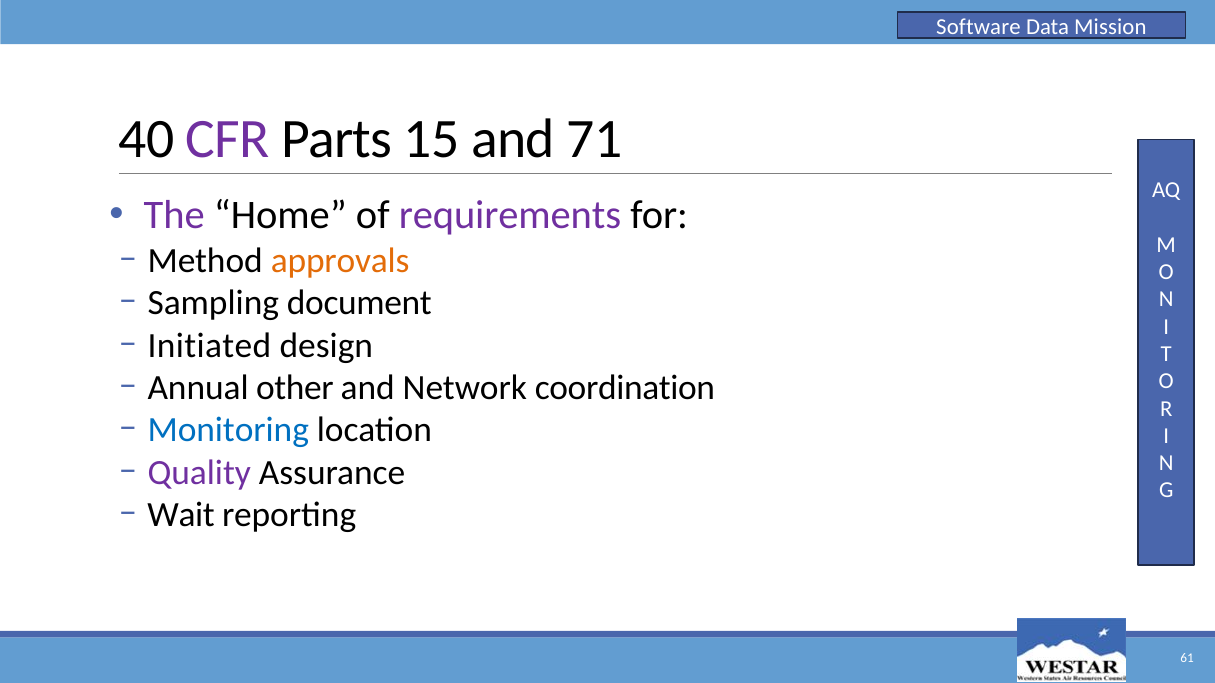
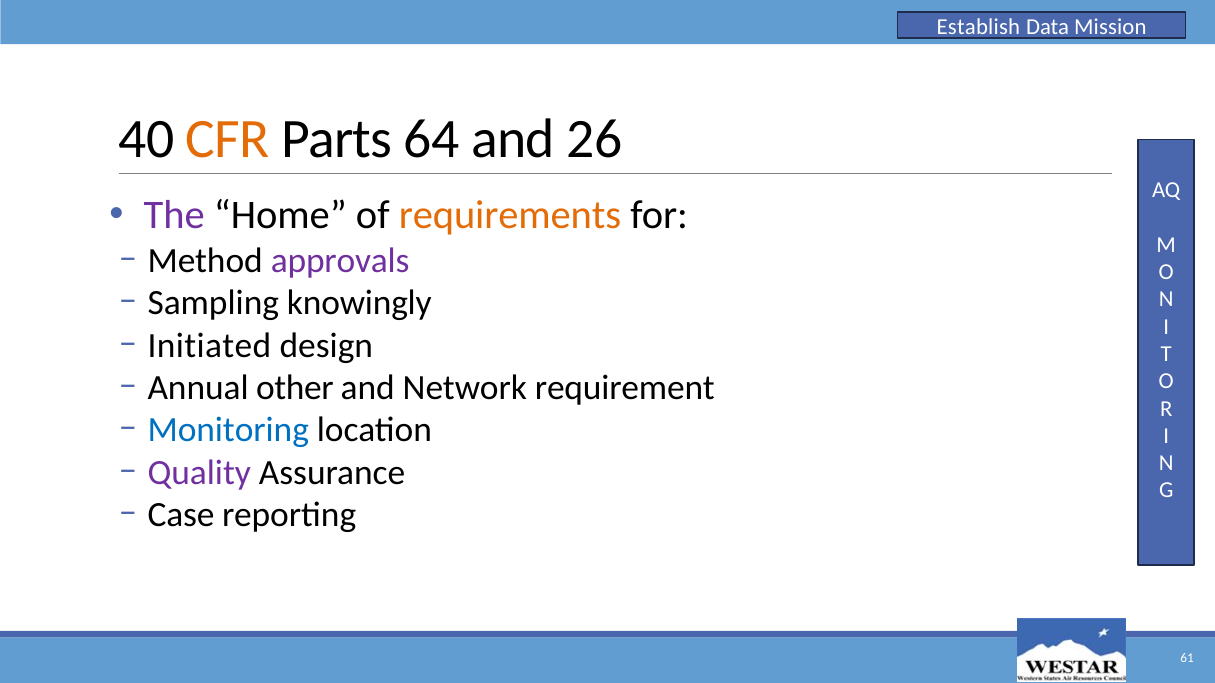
Software: Software -> Establish
CFR colour: purple -> orange
15: 15 -> 64
71: 71 -> 26
requirements colour: purple -> orange
approvals colour: orange -> purple
document: document -> knowingly
coordination: coordination -> requirement
Wait: Wait -> Case
